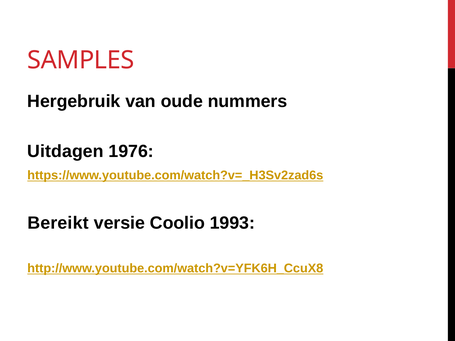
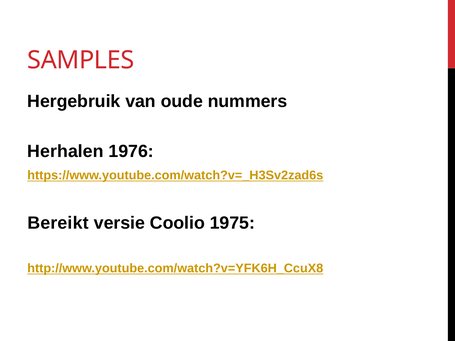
Uitdagen: Uitdagen -> Herhalen
1993: 1993 -> 1975
